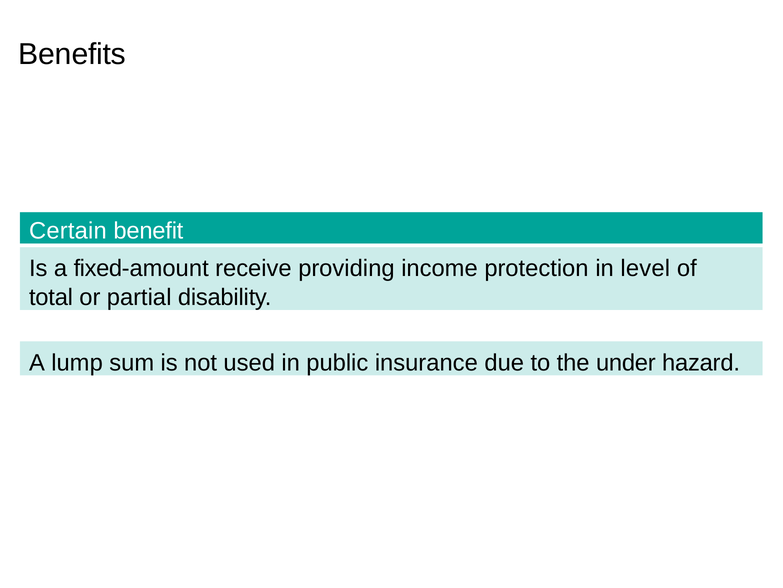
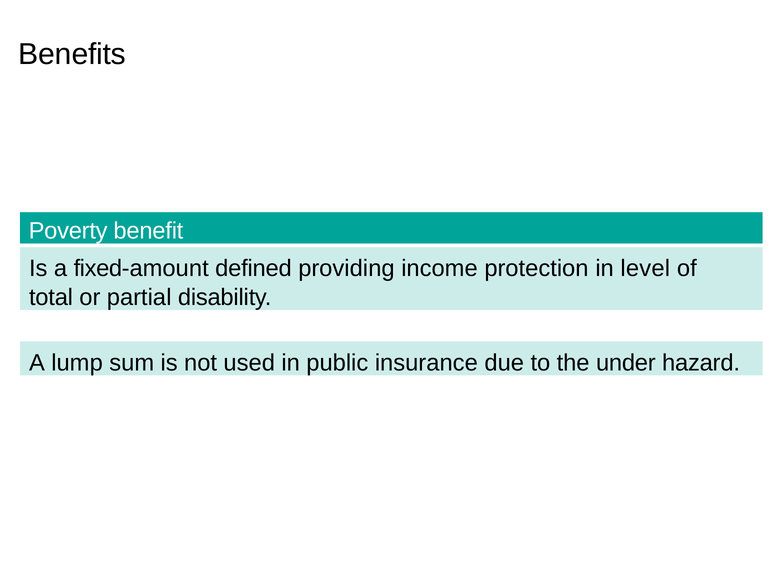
Certain: Certain -> Poverty
receive: receive -> defined
